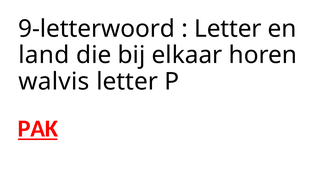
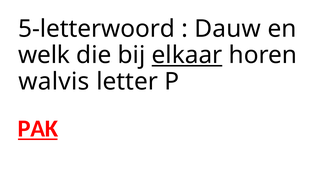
9-letterwoord: 9-letterwoord -> 5-letterwoord
Letter at (228, 29): Letter -> Dauw
land: land -> welk
elkaar underline: none -> present
